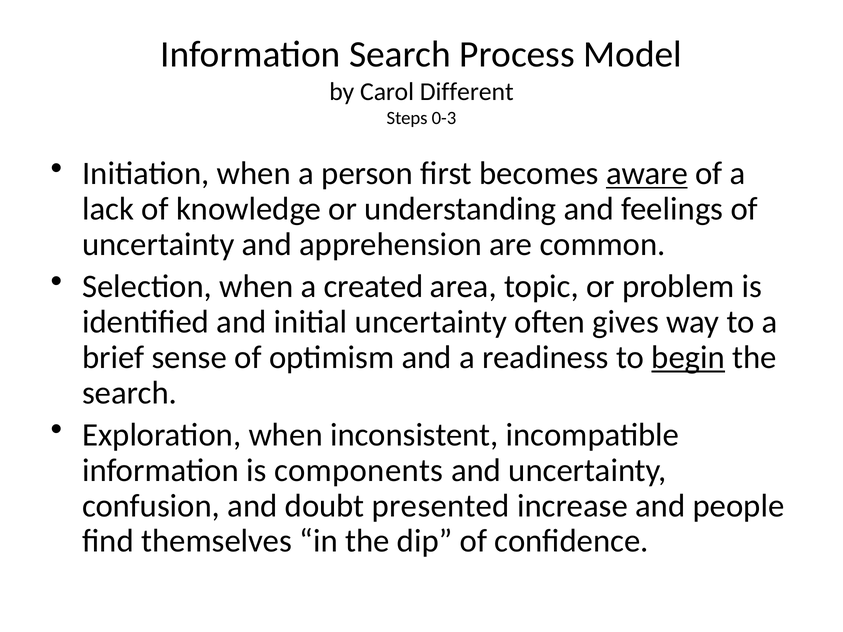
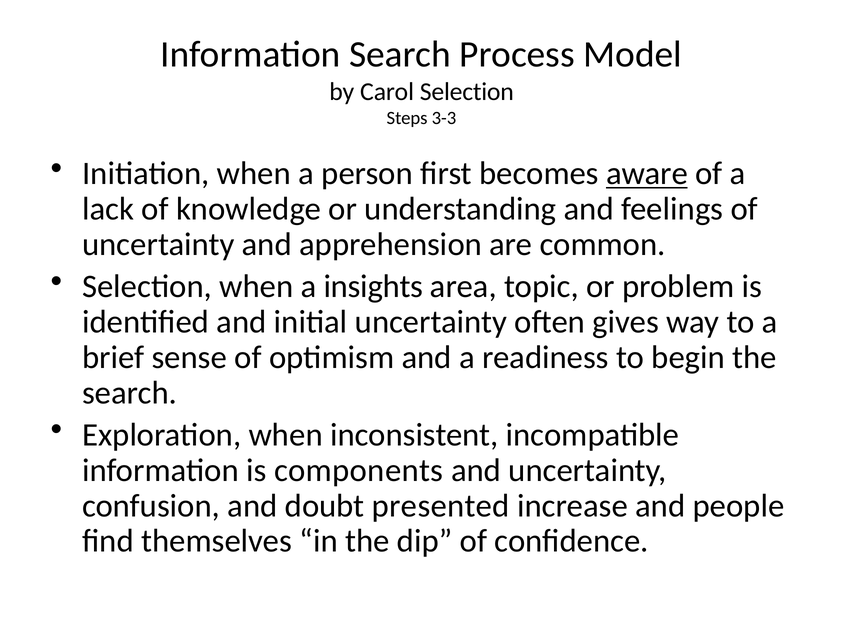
Carol Different: Different -> Selection
0-3: 0-3 -> 3-3
created: created -> insights
begin underline: present -> none
